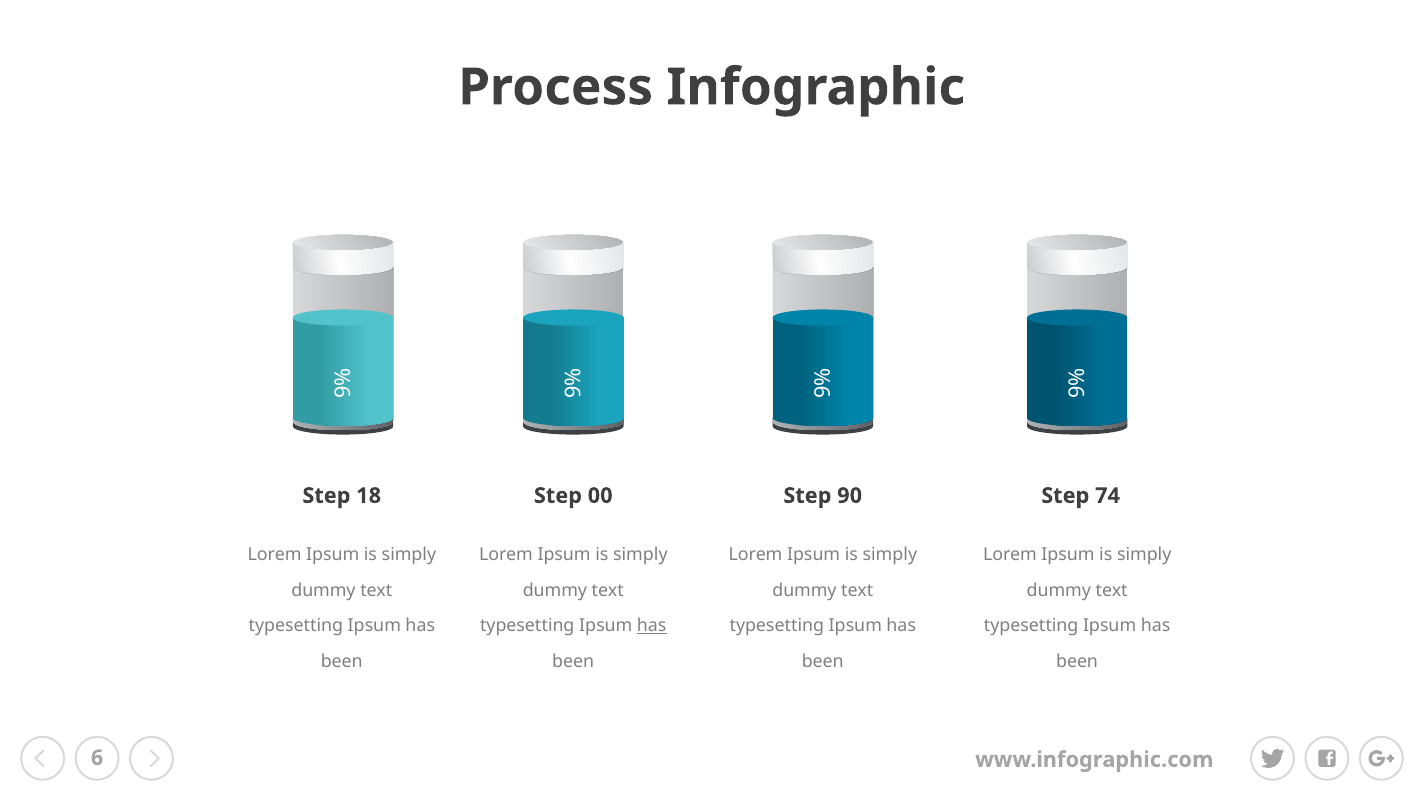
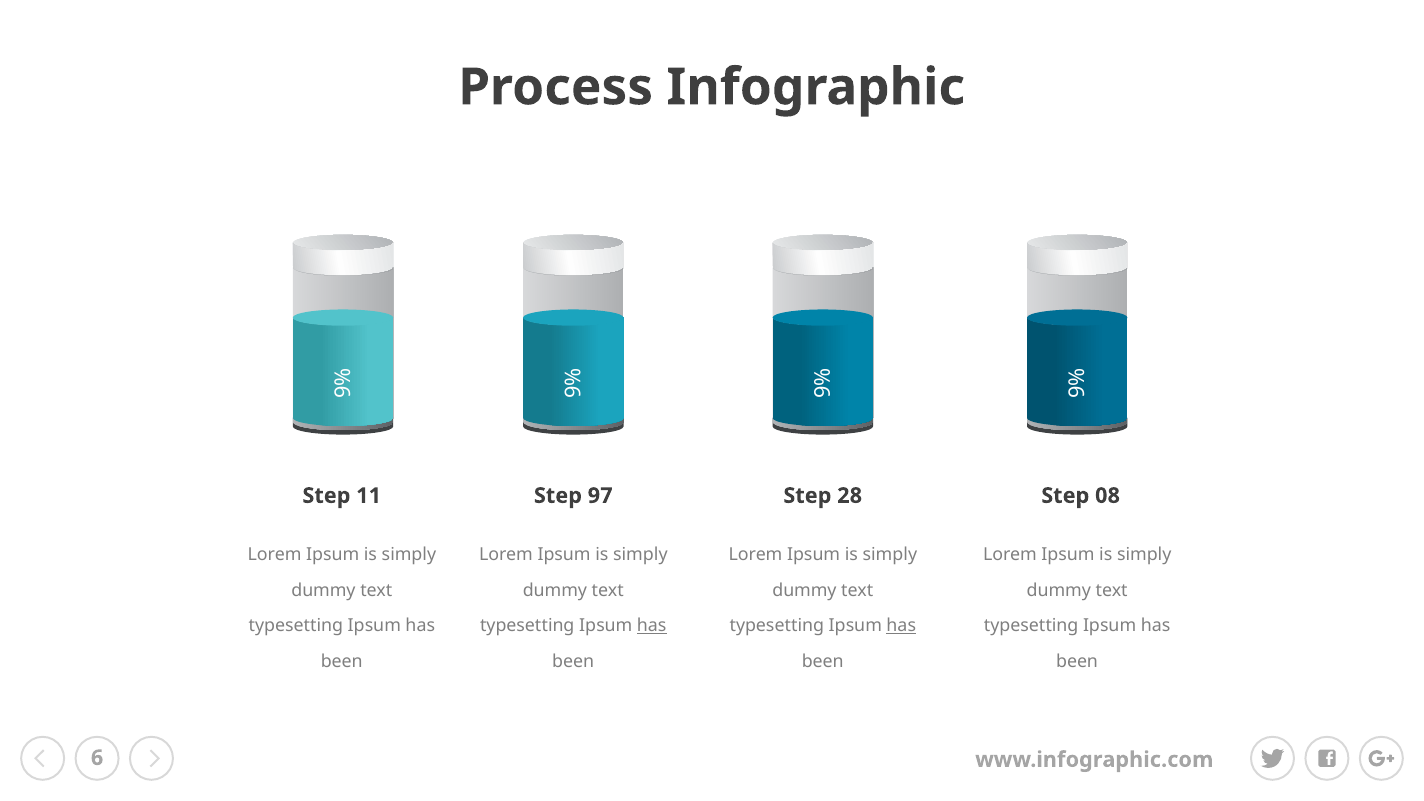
18: 18 -> 11
00: 00 -> 97
90: 90 -> 28
74: 74 -> 08
has at (901, 626) underline: none -> present
